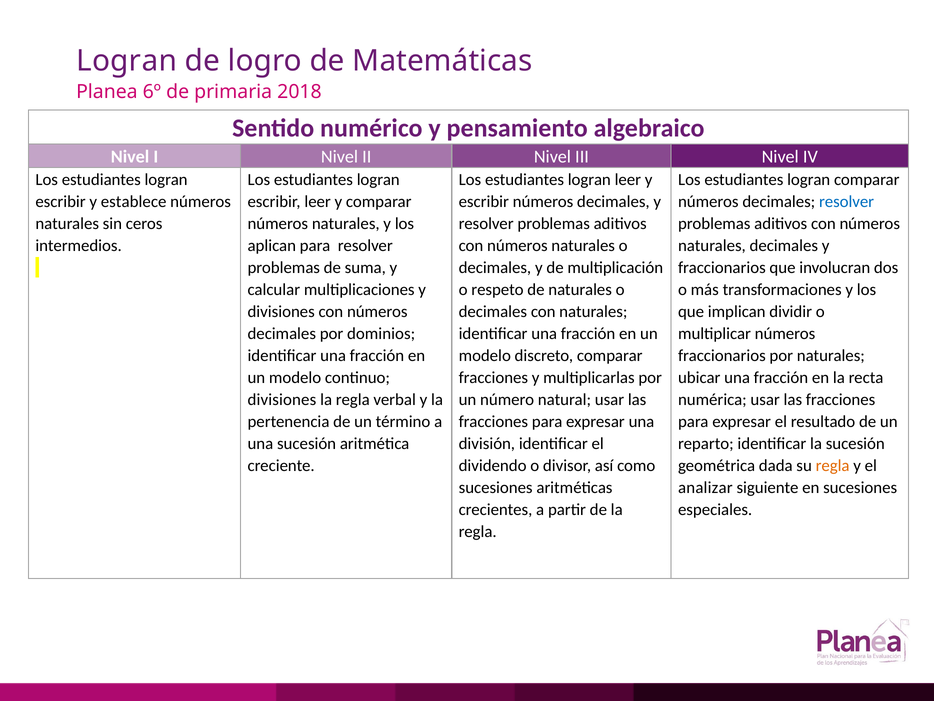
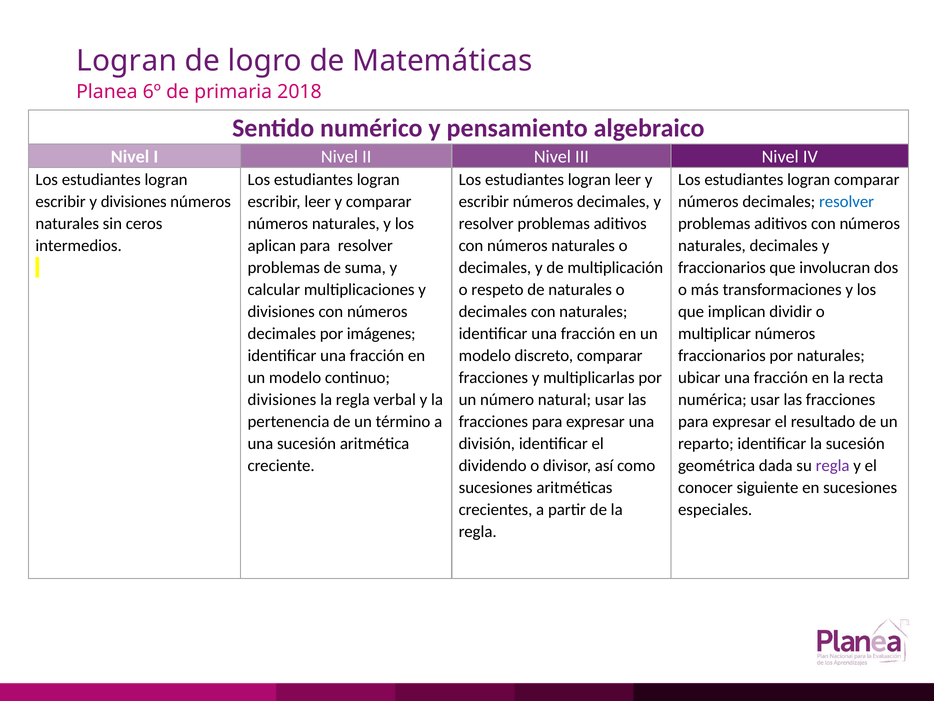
escribir y establece: establece -> divisiones
dominios: dominios -> imágenes
regla at (833, 465) colour: orange -> purple
analizar: analizar -> conocer
